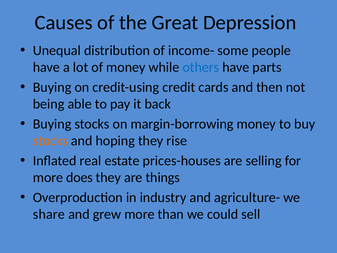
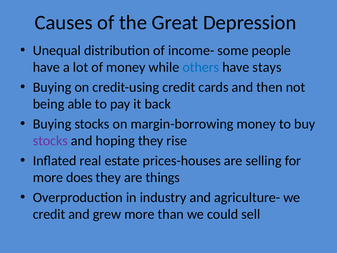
parts: parts -> stays
stocks at (50, 141) colour: orange -> purple
share at (49, 214): share -> credit
